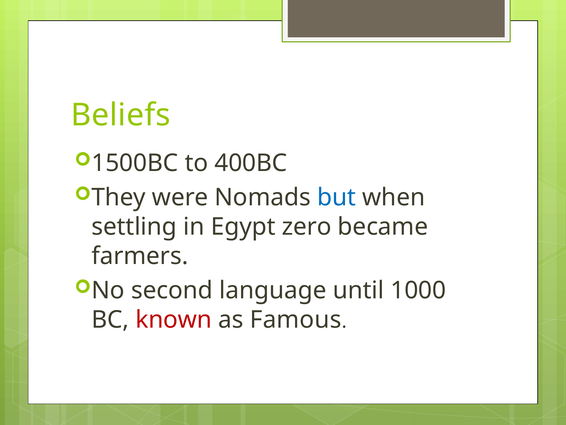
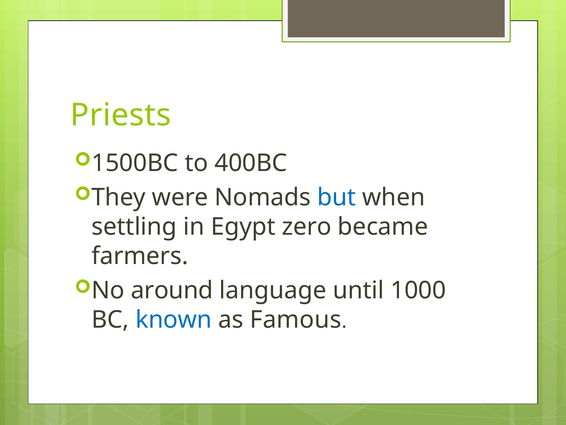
Beliefs: Beliefs -> Priests
second: second -> around
known colour: red -> blue
